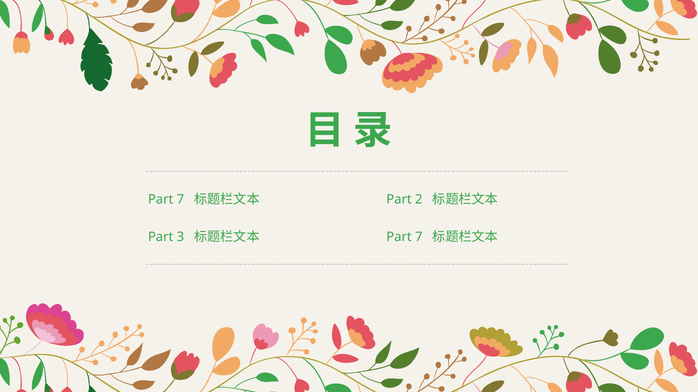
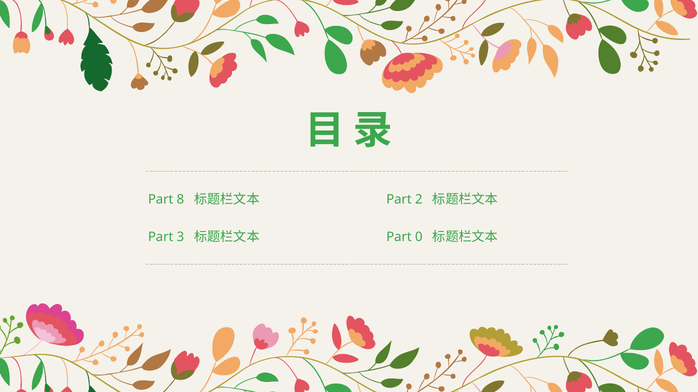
7 at (180, 200): 7 -> 8
7 at (419, 237): 7 -> 0
